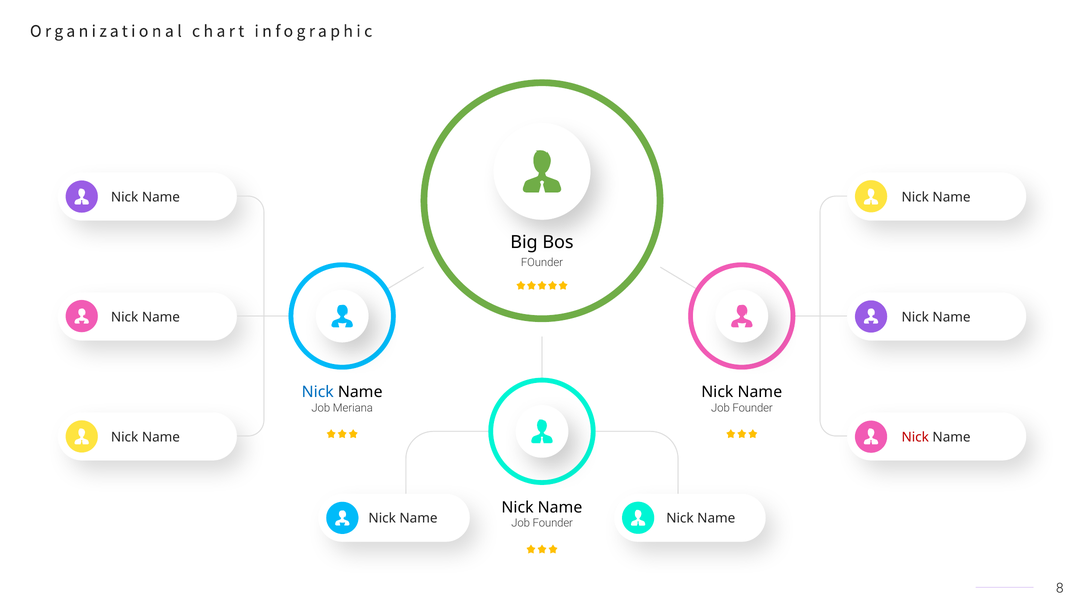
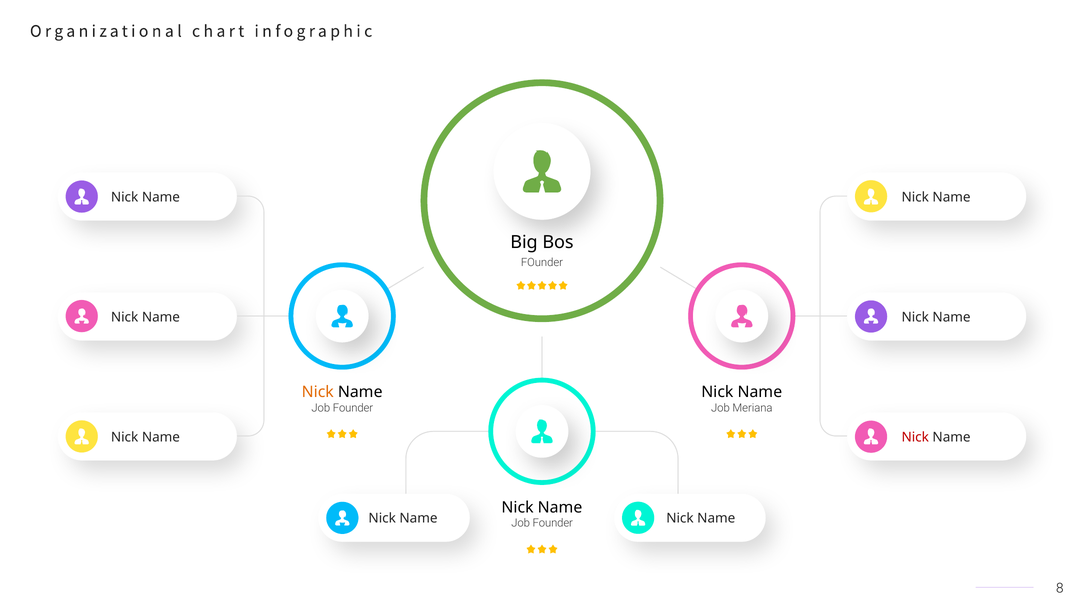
Nick at (318, 392) colour: blue -> orange
Meriana at (353, 408): Meriana -> Founder
Founder at (753, 408): Founder -> Meriana
